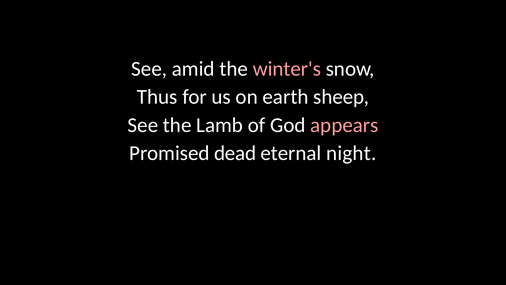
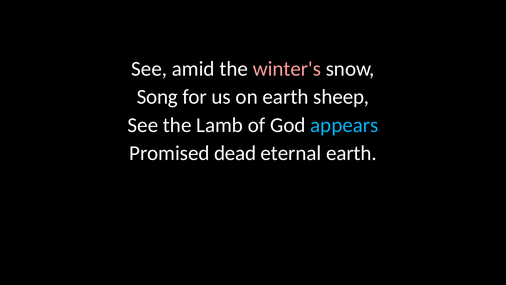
Thus: Thus -> Song
appears colour: pink -> light blue
eternal night: night -> earth
